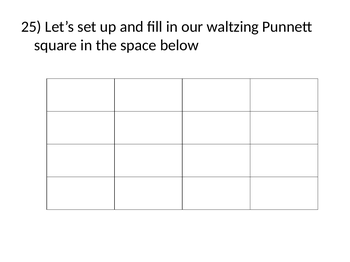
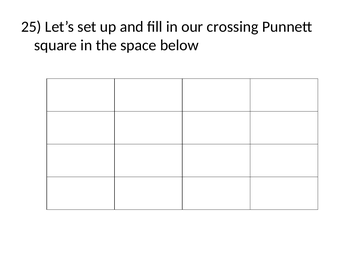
waltzing: waltzing -> crossing
